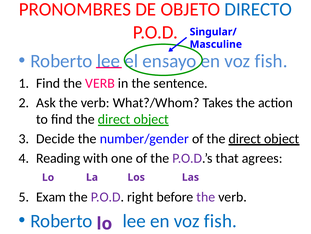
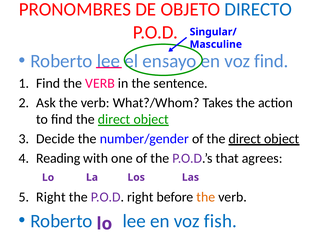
fish at (271, 61): fish -> find
Exam at (51, 196): Exam -> Right
the at (206, 196) colour: purple -> orange
